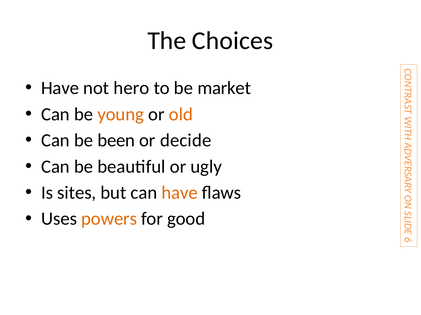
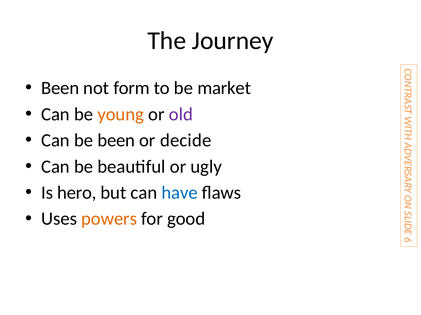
Choices: Choices -> Journey
Have at (60, 88): Have -> Been
hero: hero -> form
old colour: orange -> purple
sites: sites -> hero
have at (180, 193) colour: orange -> blue
